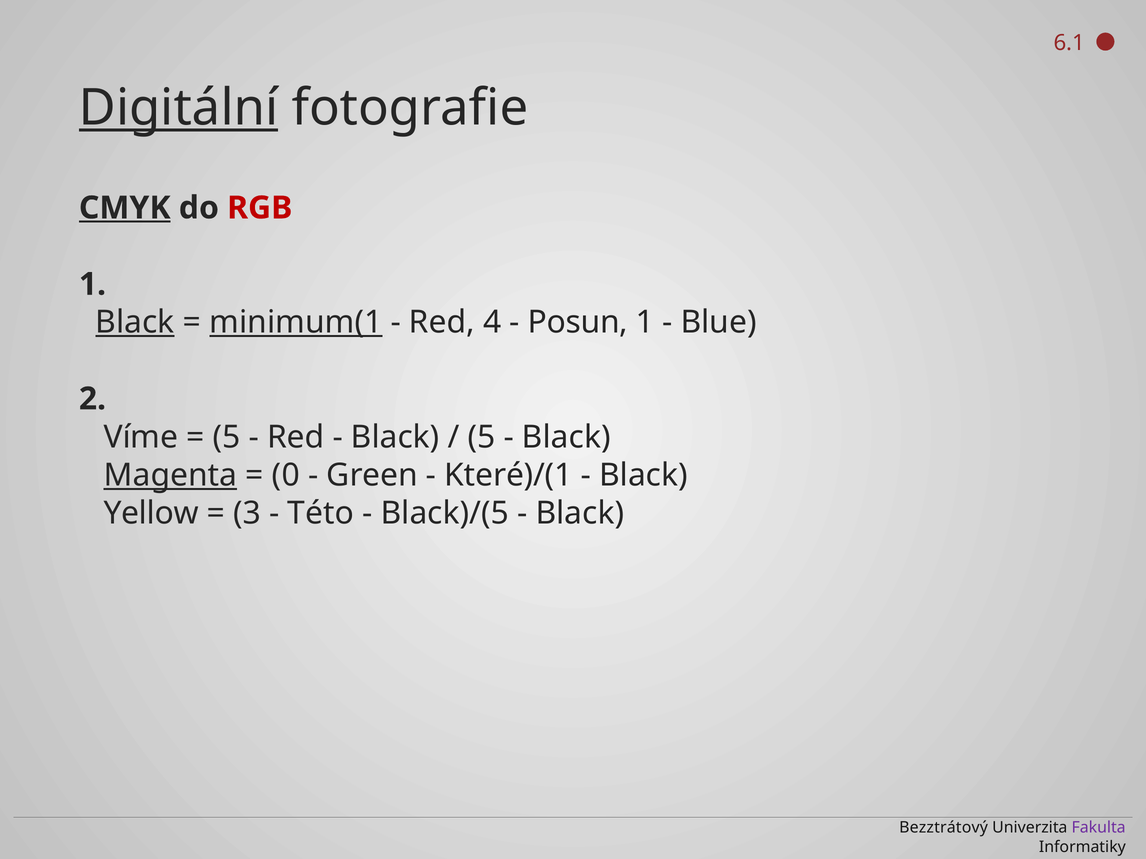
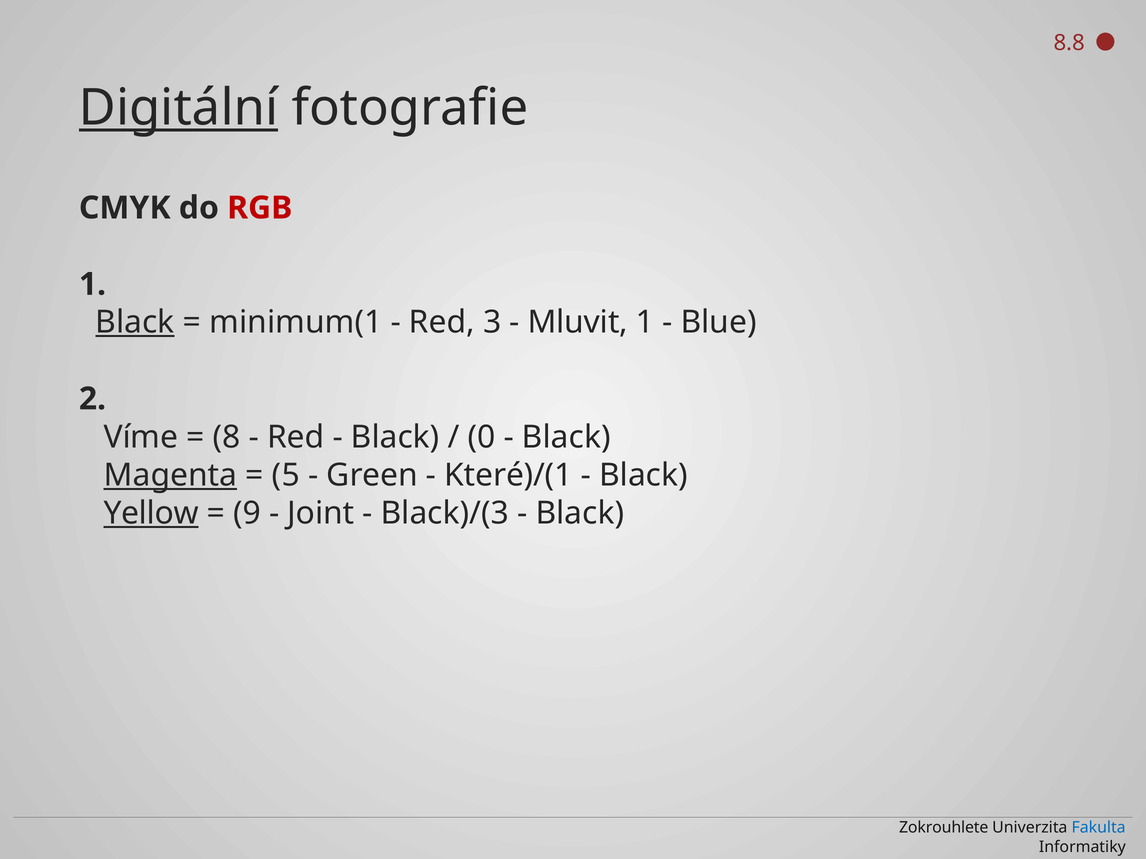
6.1: 6.1 -> 8.8
CMYK underline: present -> none
minimum(1 underline: present -> none
4: 4 -> 3
Posun: Posun -> Mluvit
5 at (226, 437): 5 -> 8
5 at (482, 437): 5 -> 0
0: 0 -> 5
Yellow underline: none -> present
3: 3 -> 9
Této: Této -> Joint
Black)/(5: Black)/(5 -> Black)/(3
Bezztrátový: Bezztrátový -> Zokrouhlete
Fakulta colour: purple -> blue
